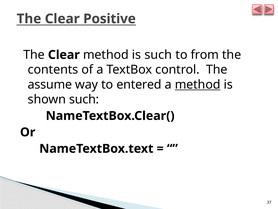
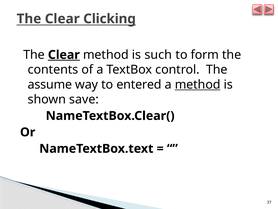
Positive: Positive -> Clicking
Clear at (64, 55) underline: none -> present
from: from -> form
shown such: such -> save
